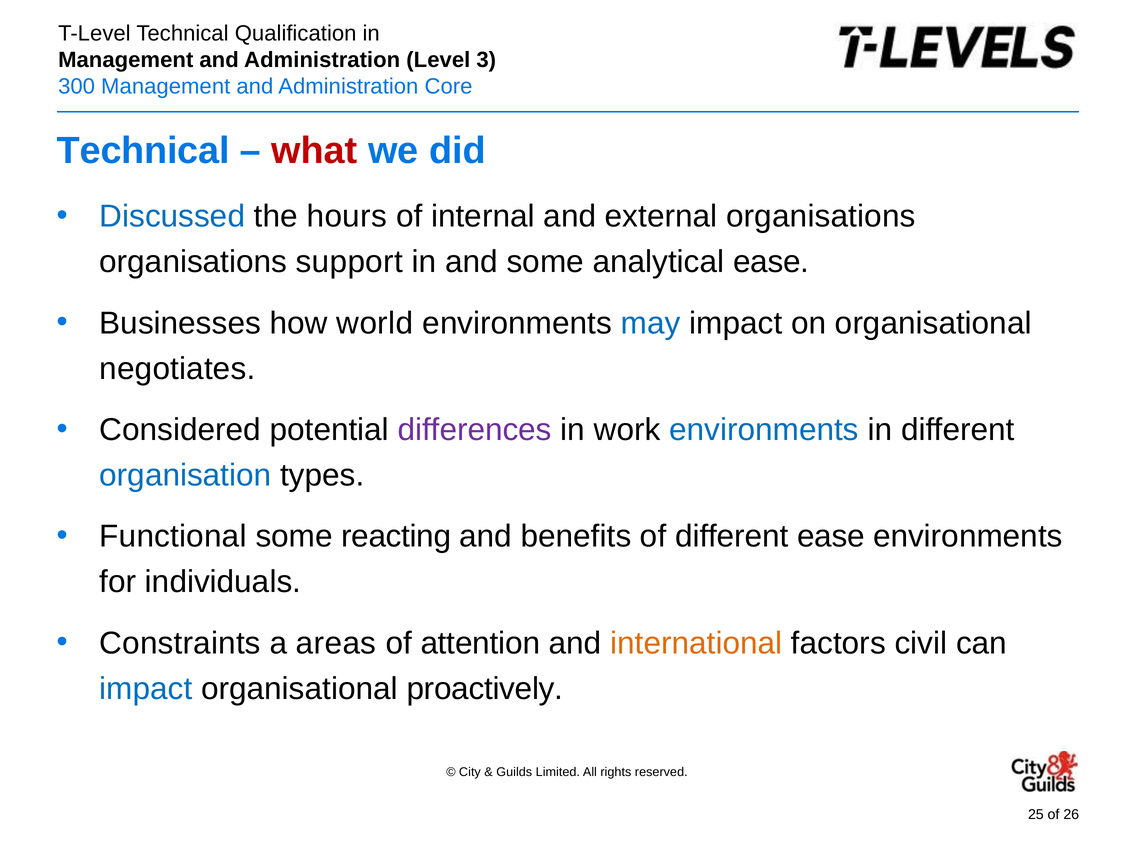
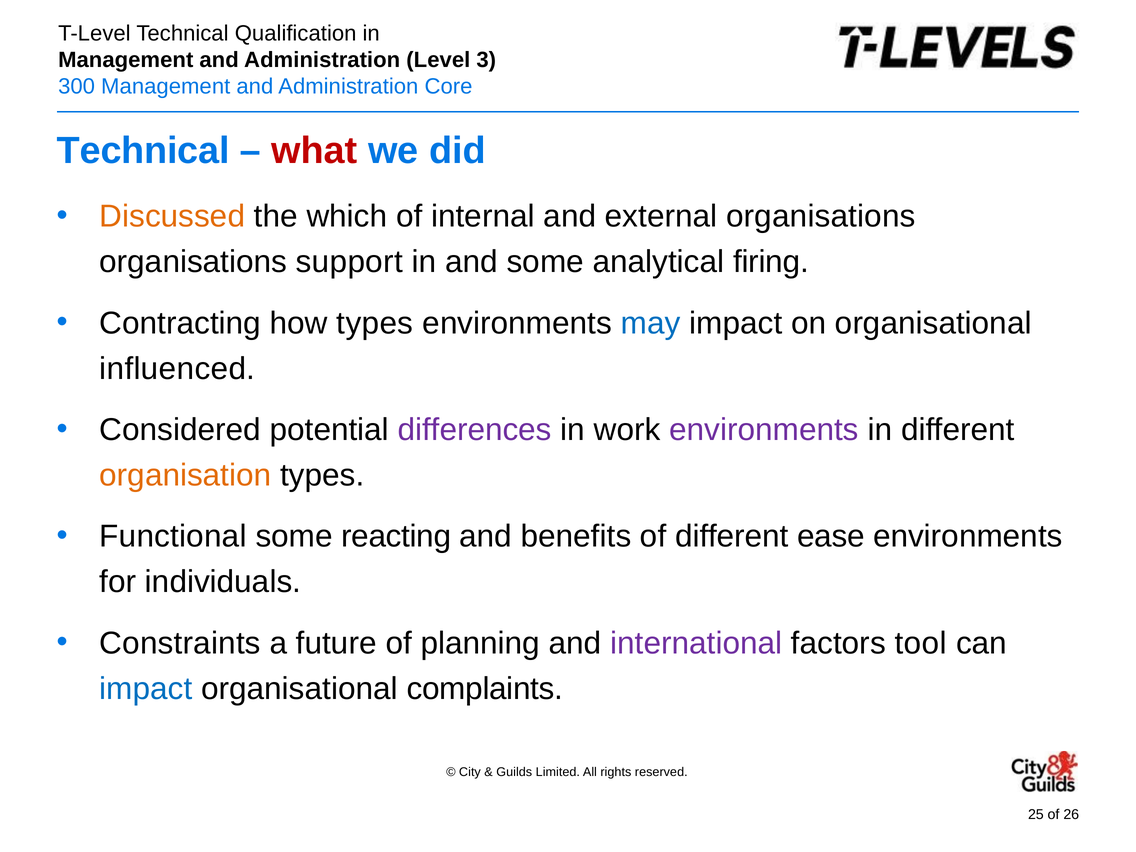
Discussed colour: blue -> orange
hours: hours -> which
analytical ease: ease -> firing
Businesses: Businesses -> Contracting
how world: world -> types
negotiates: negotiates -> influenced
environments at (764, 430) colour: blue -> purple
organisation colour: blue -> orange
areas: areas -> future
attention: attention -> planning
international colour: orange -> purple
civil: civil -> tool
proactively: proactively -> complaints
